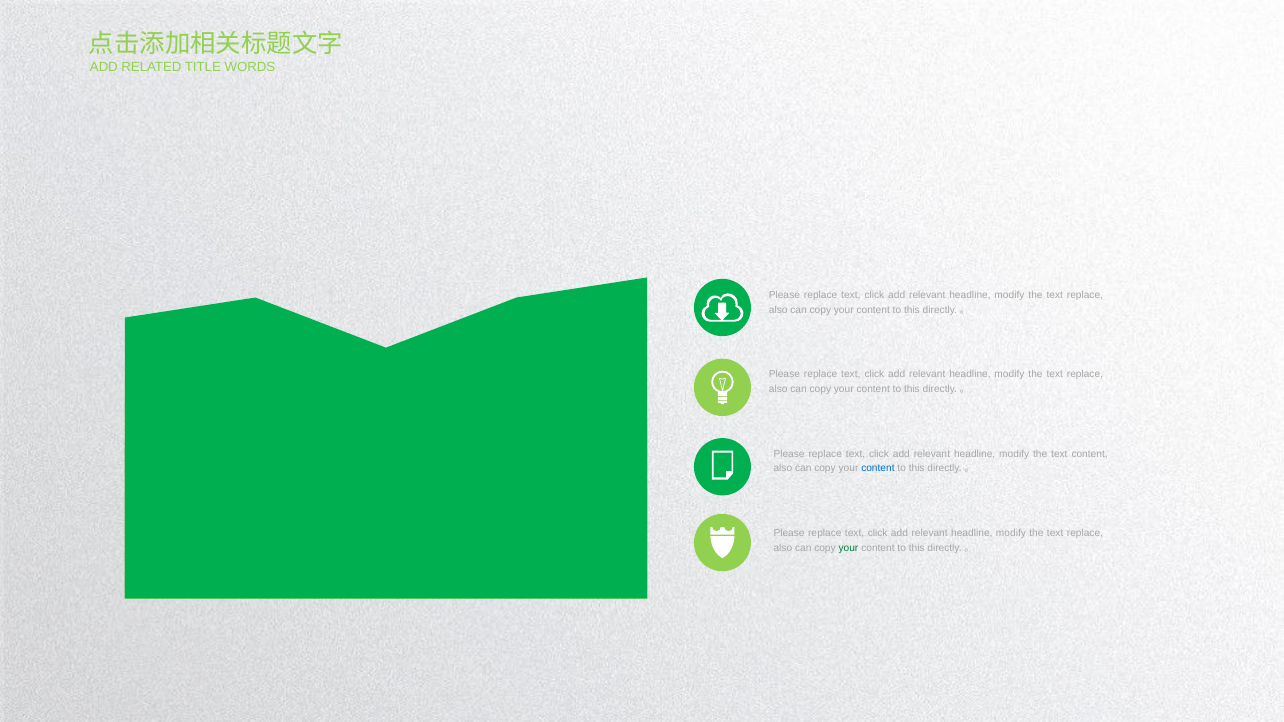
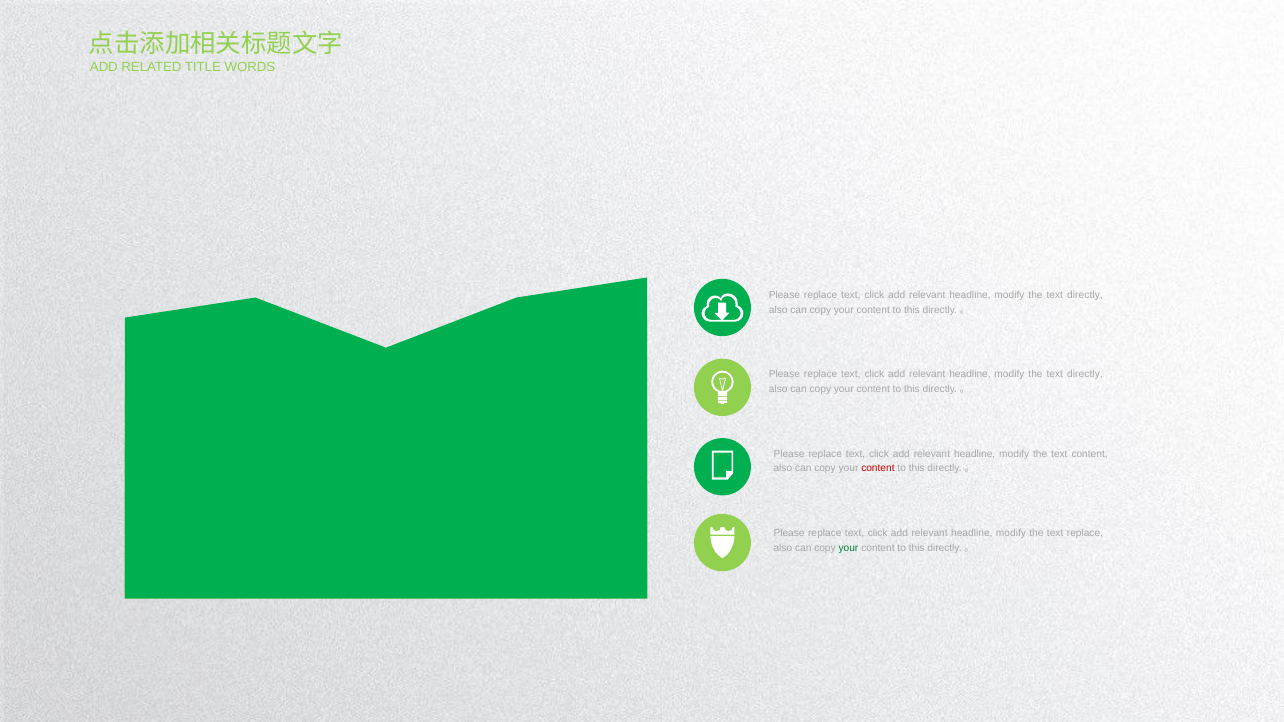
replace at (1085, 295): replace -> directly
replace at (1085, 375): replace -> directly
content at (878, 469) colour: blue -> red
